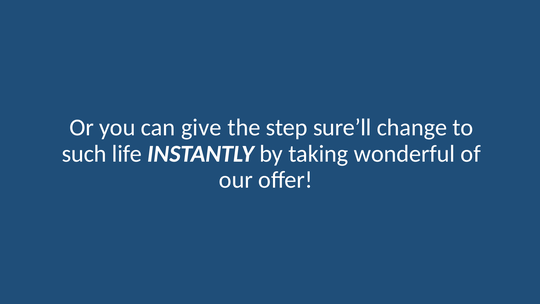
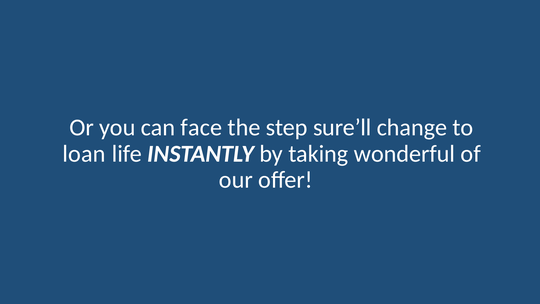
give: give -> face
such: such -> loan
